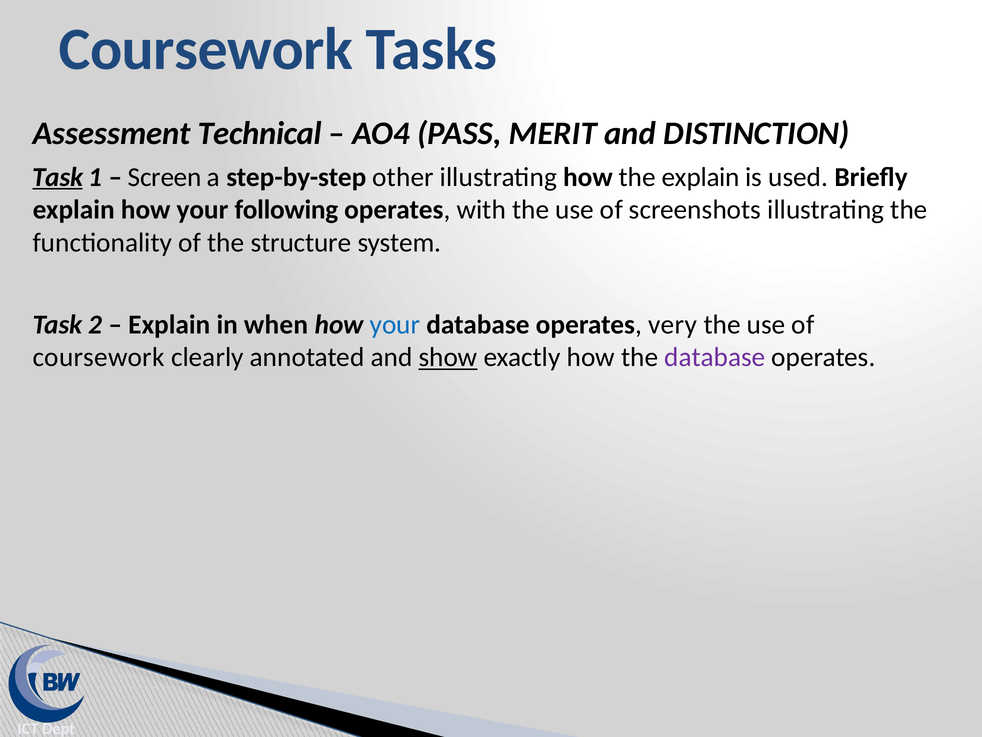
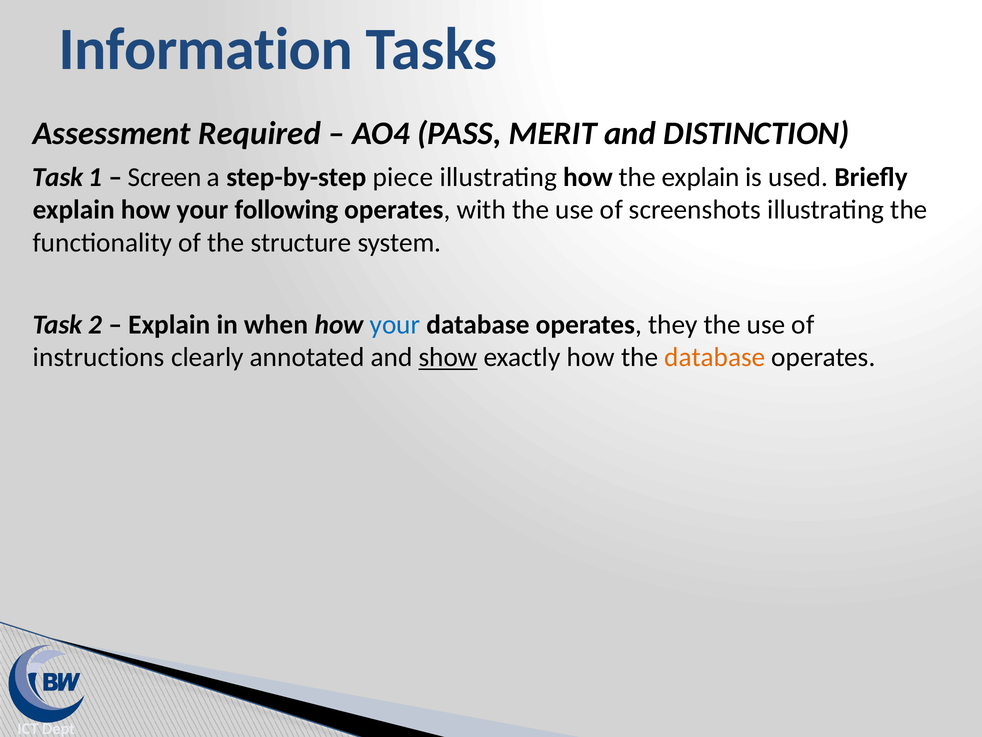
Coursework at (206, 49): Coursework -> Information
Technical: Technical -> Required
Task at (58, 177) underline: present -> none
other: other -> piece
very: very -> they
coursework at (99, 357): coursework -> instructions
database at (715, 357) colour: purple -> orange
